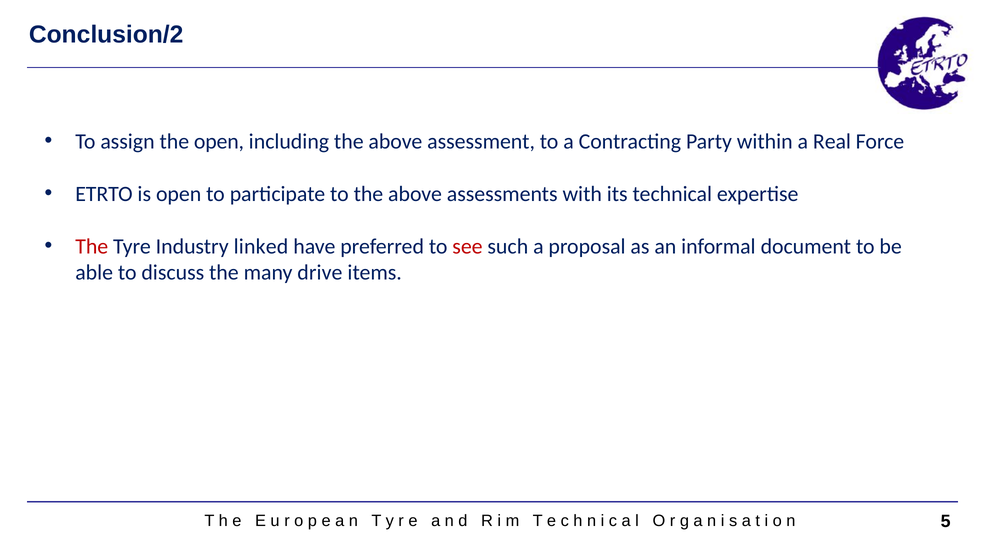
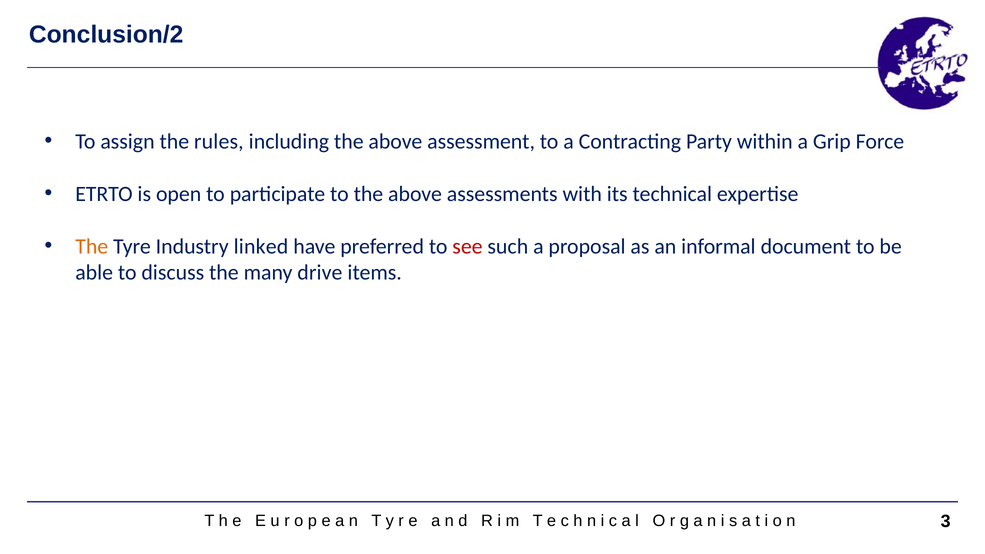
the open: open -> rules
Real: Real -> Grip
The at (92, 246) colour: red -> orange
5: 5 -> 3
